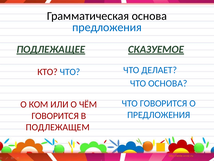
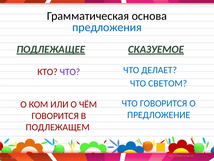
ЧТО at (70, 72) colour: blue -> purple
ЧТО ОСНОВА: ОСНОВА -> СВЕТОМ
ПРЕДЛОЖЕНИЯ at (159, 115): ПРЕДЛОЖЕНИЯ -> ПРЕДЛОЖЕНИЕ
